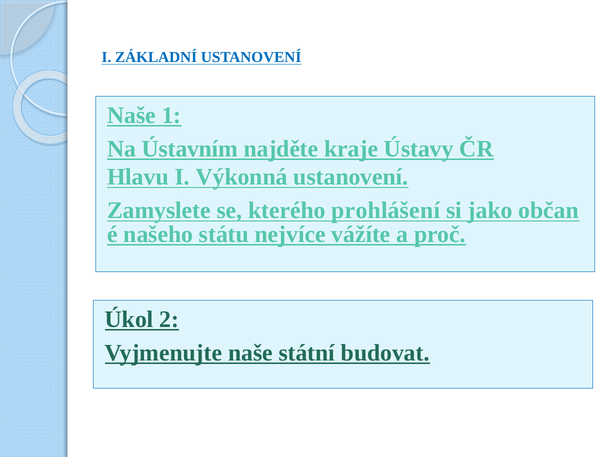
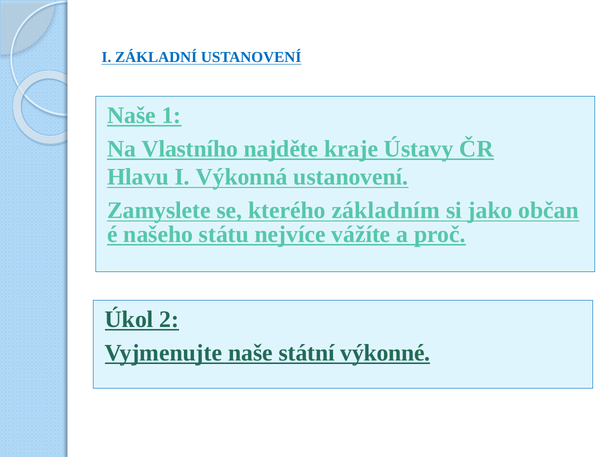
Ústavním: Ústavním -> Vlastního
prohlášení: prohlášení -> základním
budovat: budovat -> výkonné
